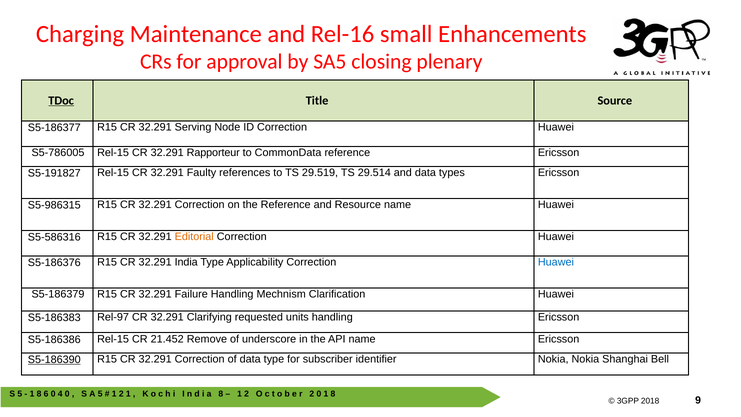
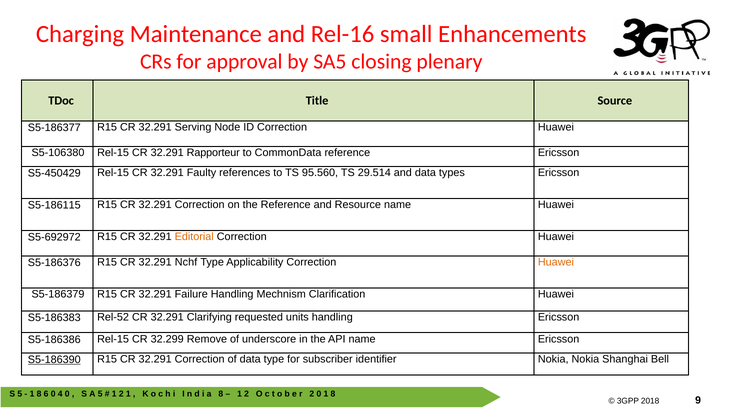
TDoc underline: present -> none
S5-786005: S5-786005 -> S5-106380
S5-191827: S5-191827 -> S5-450429
29.519: 29.519 -> 95.560
S5-986315: S5-986315 -> S5-186115
S5-586316: S5-586316 -> S5-692972
India: India -> Nchf
Huawei at (556, 262) colour: blue -> orange
Rel-97: Rel-97 -> Rel-52
21.452: 21.452 -> 32.299
